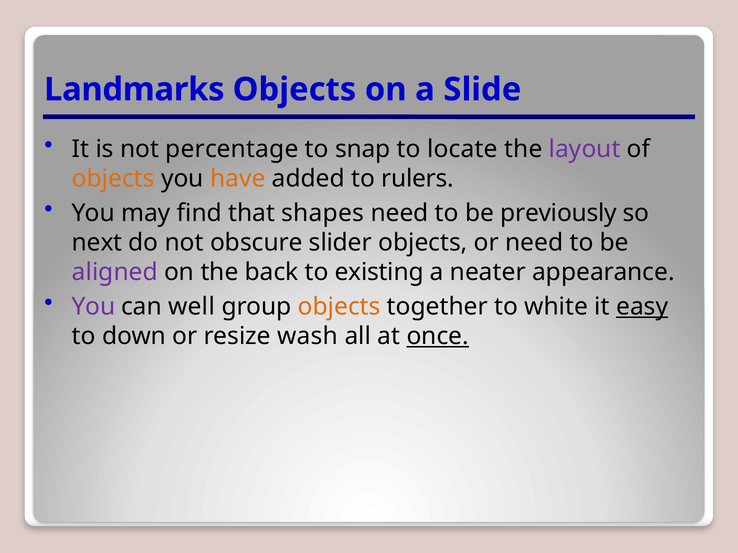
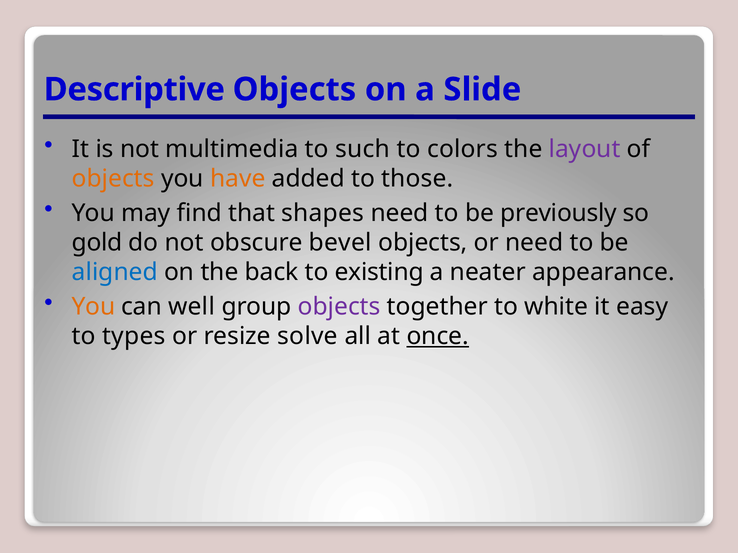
Landmarks: Landmarks -> Descriptive
percentage: percentage -> multimedia
snap: snap -> such
locate: locate -> colors
rulers: rulers -> those
next: next -> gold
slider: slider -> bevel
aligned colour: purple -> blue
You at (93, 307) colour: purple -> orange
objects at (339, 307) colour: orange -> purple
easy underline: present -> none
down: down -> types
wash: wash -> solve
